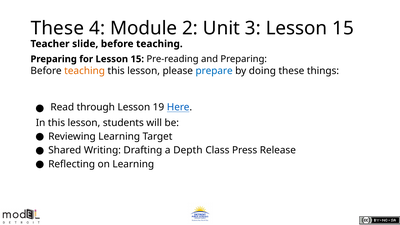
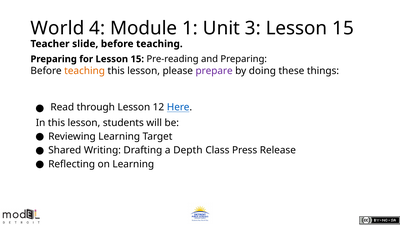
These at (57, 28): These -> World
2: 2 -> 1
prepare colour: blue -> purple
19: 19 -> 12
